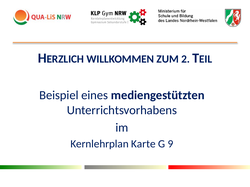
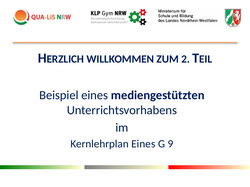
Kernlehrplan Karte: Karte -> Eines
